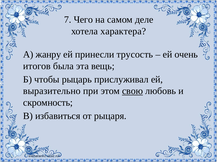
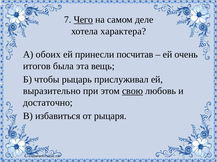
Чего underline: none -> present
жанру: жанру -> обоих
трусость: трусость -> посчитав
скромность: скромность -> достаточно
